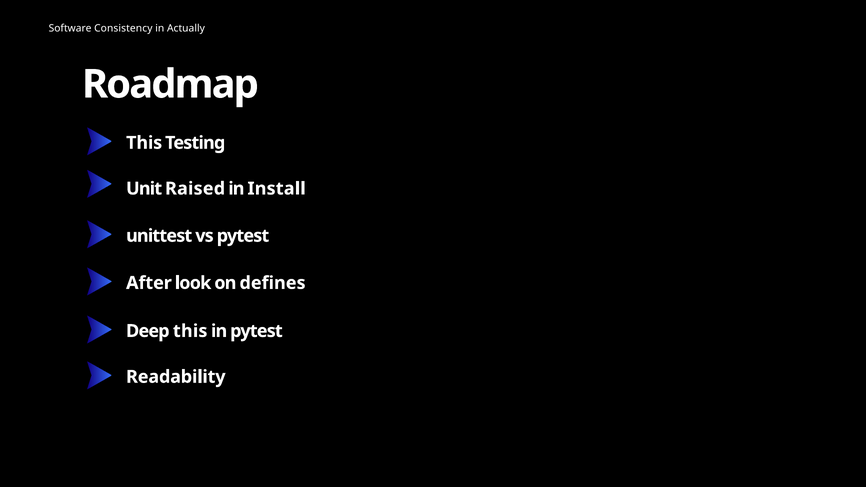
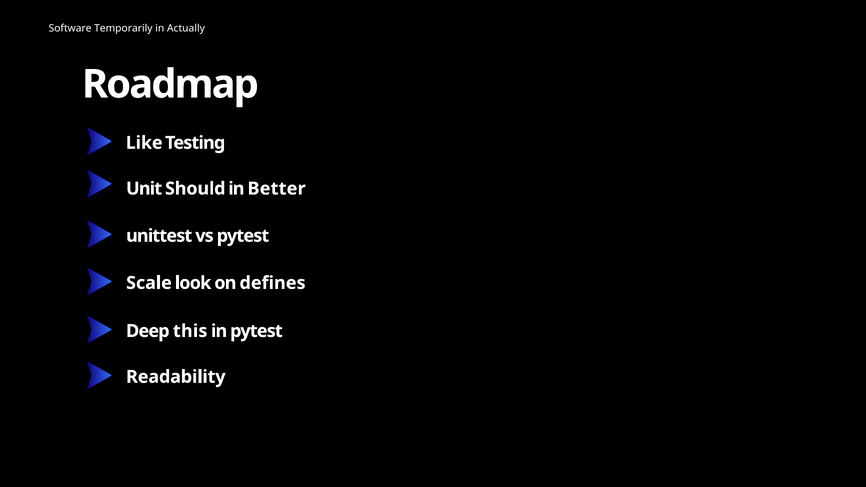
Consistency: Consistency -> Temporarily
This at (144, 143): This -> Like
Raised: Raised -> Should
Install: Install -> Better
After: After -> Scale
